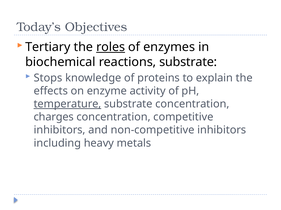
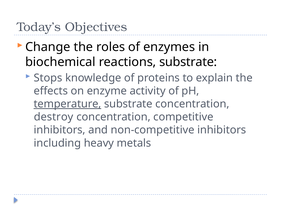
Tertiary: Tertiary -> Change
roles underline: present -> none
charges: charges -> destroy
